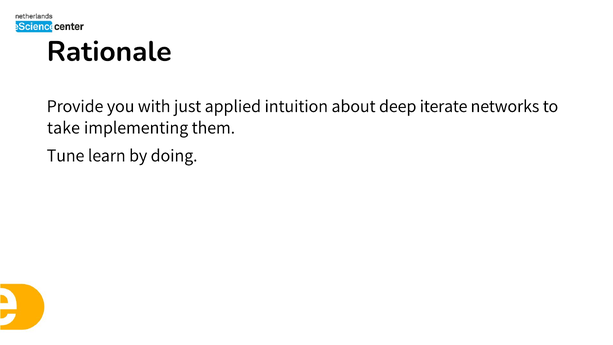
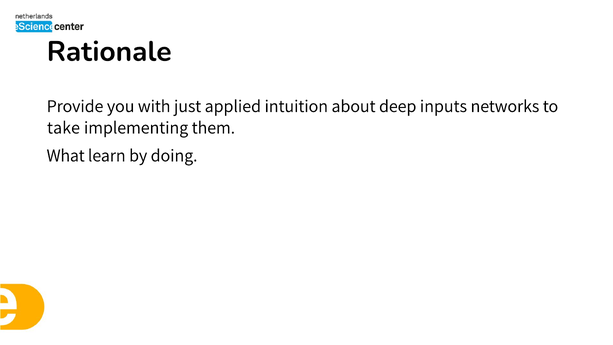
iterate: iterate -> inputs
Tune: Tune -> What
